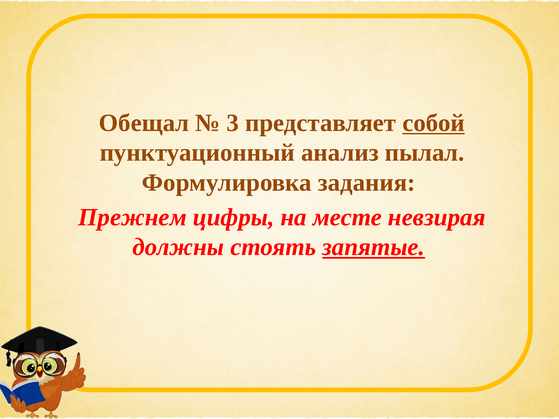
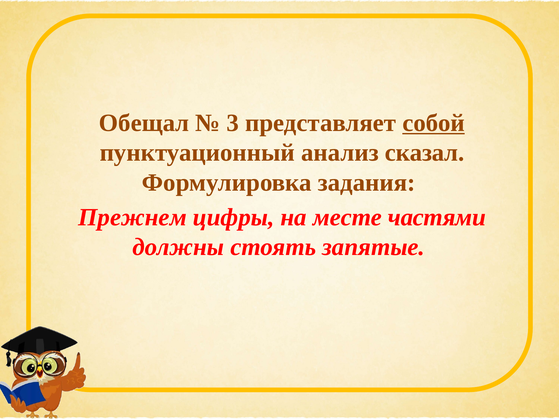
пылал: пылал -> сказал
невзирая: невзирая -> частями
запятые underline: present -> none
